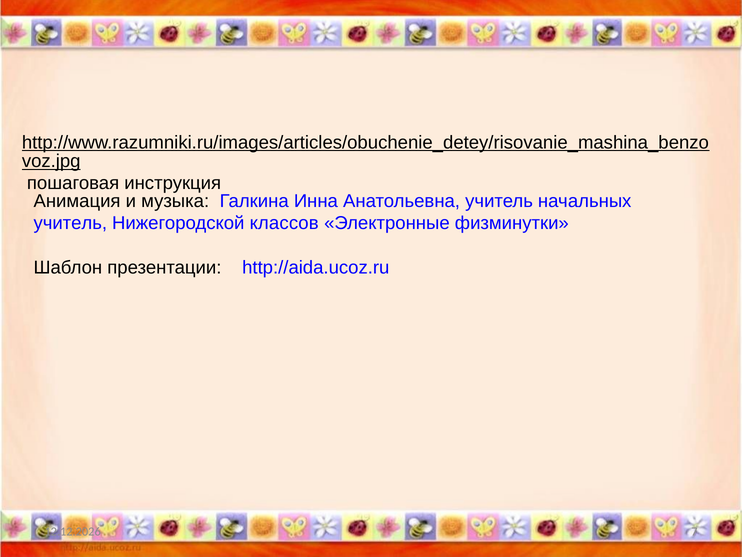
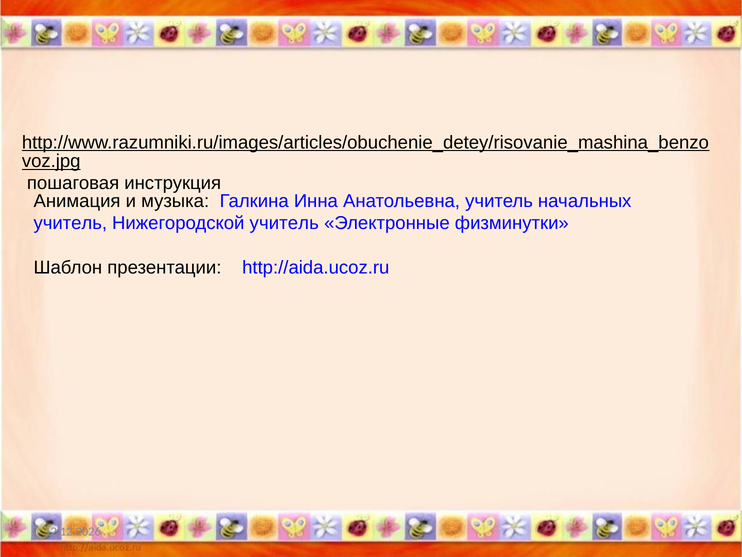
Нижегородской классов: классов -> учитель
